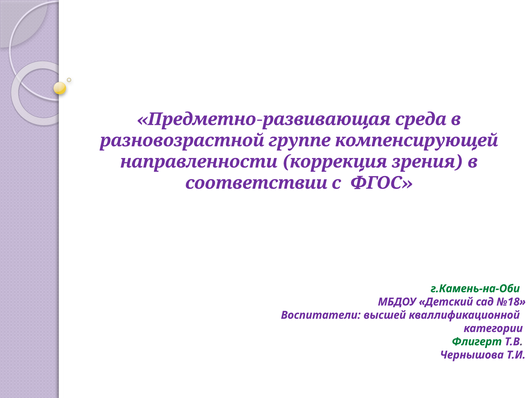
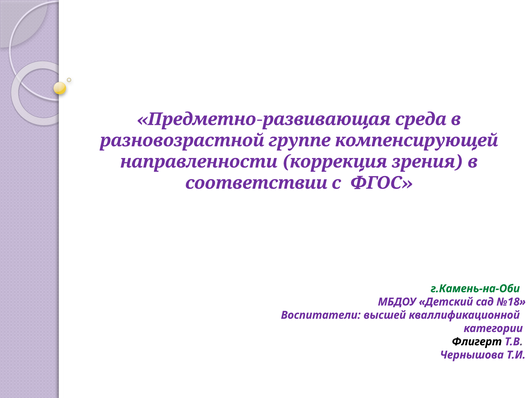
Флигерт colour: green -> black
